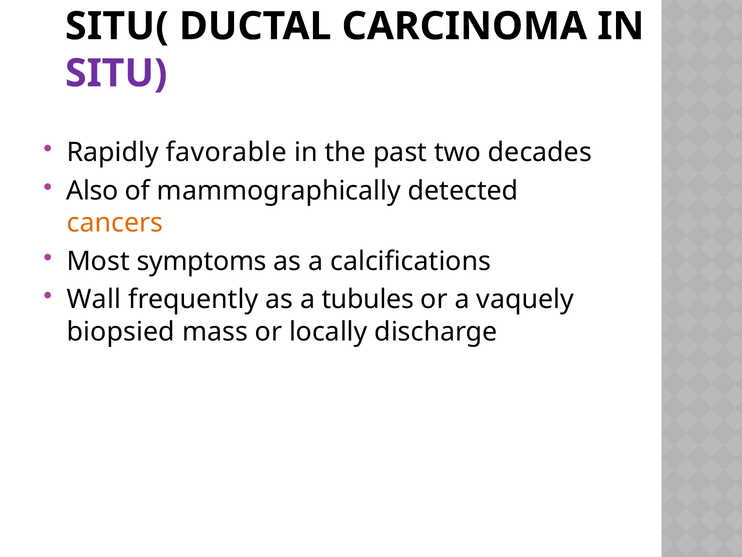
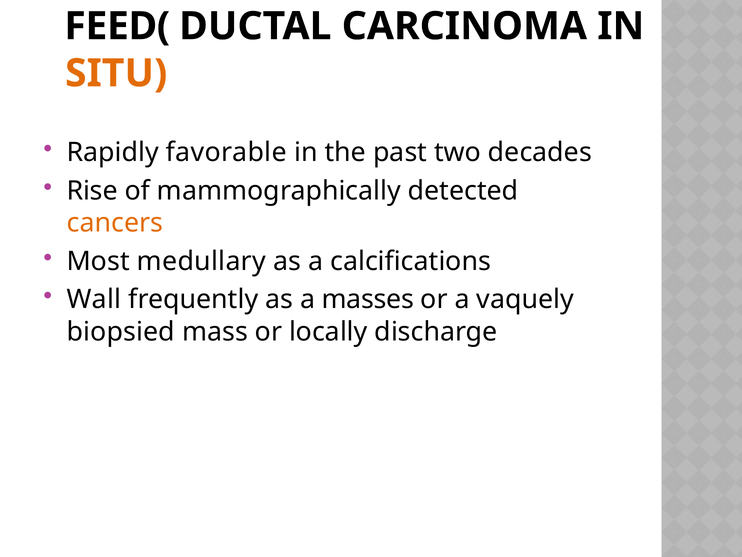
SITU(: SITU( -> FEED(
SITU colour: purple -> orange
Also: Also -> Rise
symptoms: symptoms -> medullary
tubules: tubules -> masses
